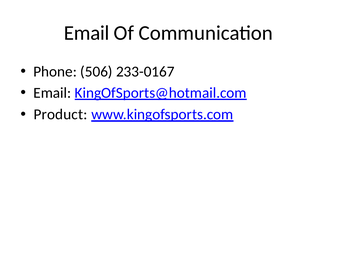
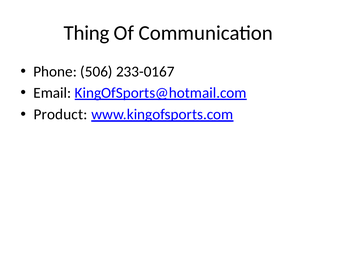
Email at (87, 33): Email -> Thing
